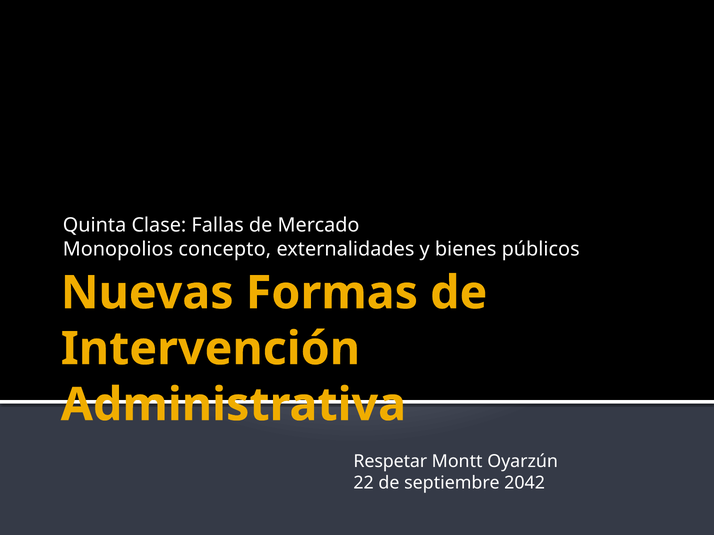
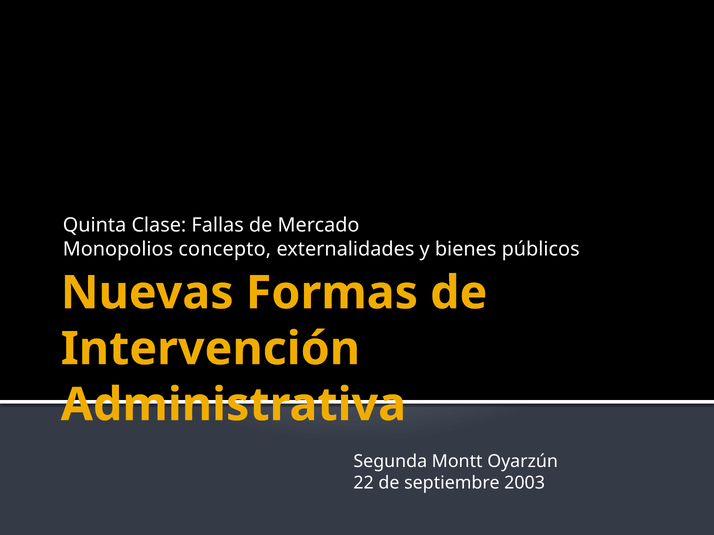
Respetar: Respetar -> Segunda
2042: 2042 -> 2003
